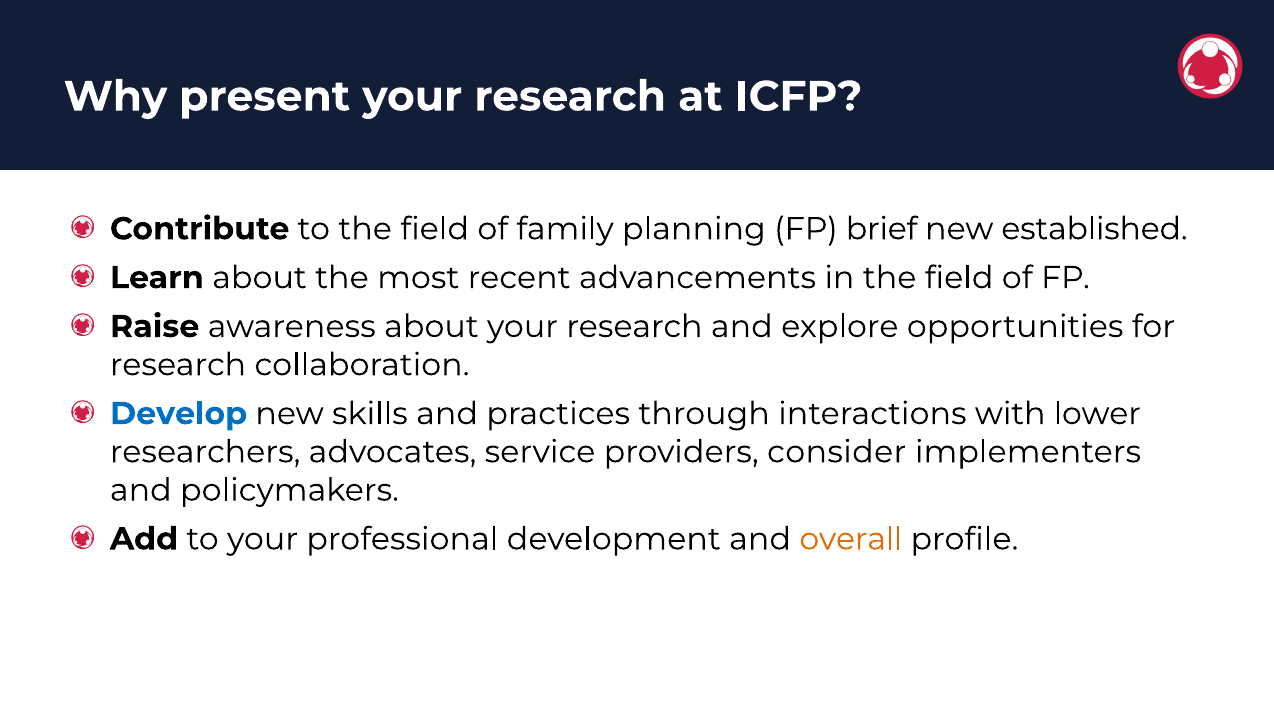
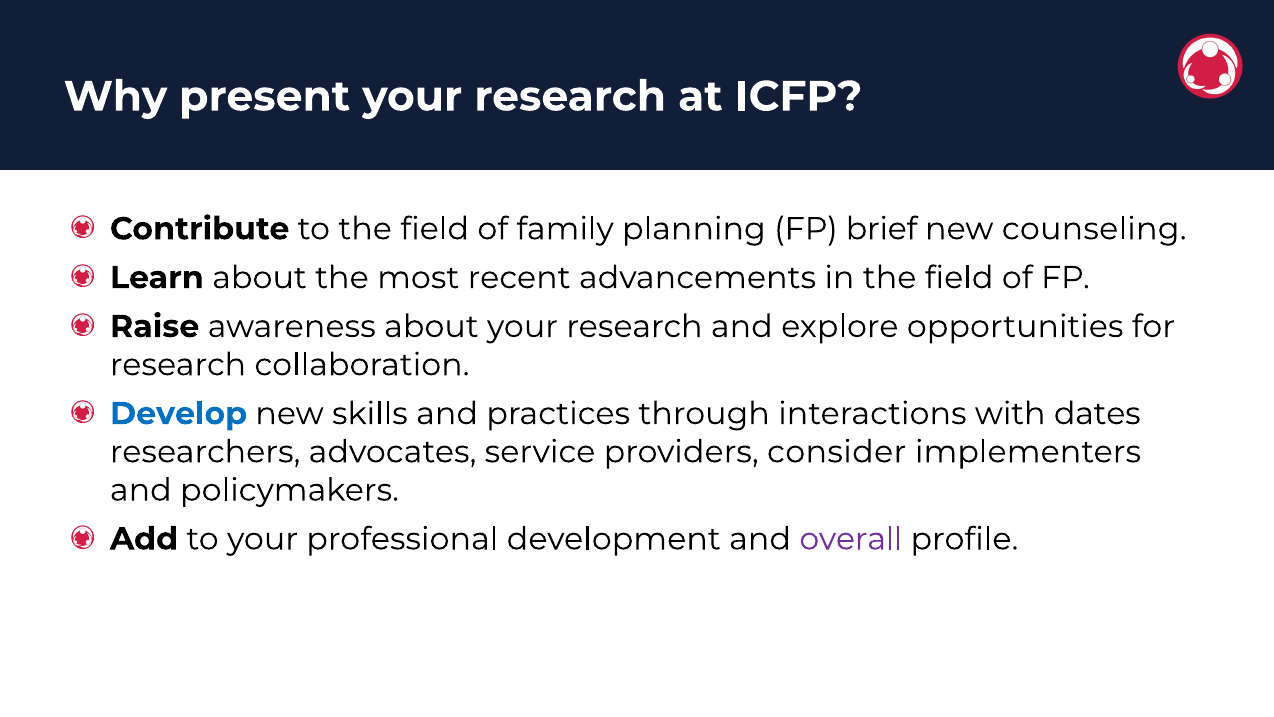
established: established -> counseling
lower: lower -> dates
overall colour: orange -> purple
